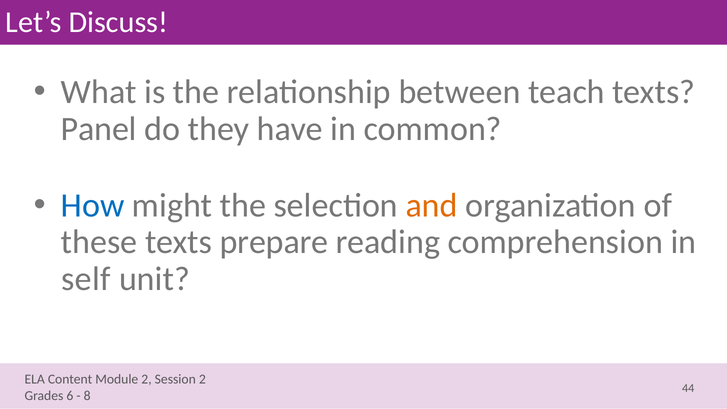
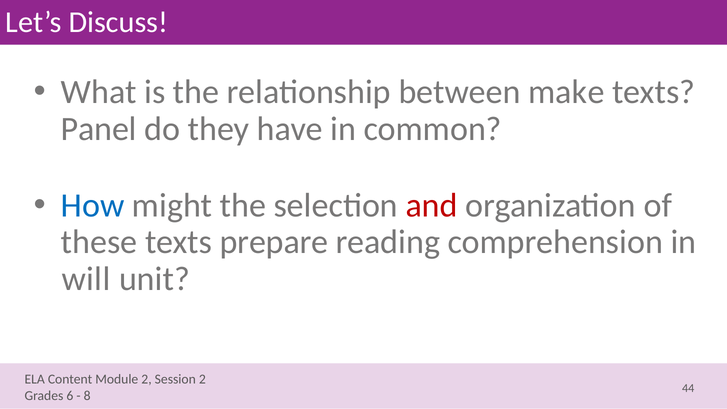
teach: teach -> make
and colour: orange -> red
self: self -> will
